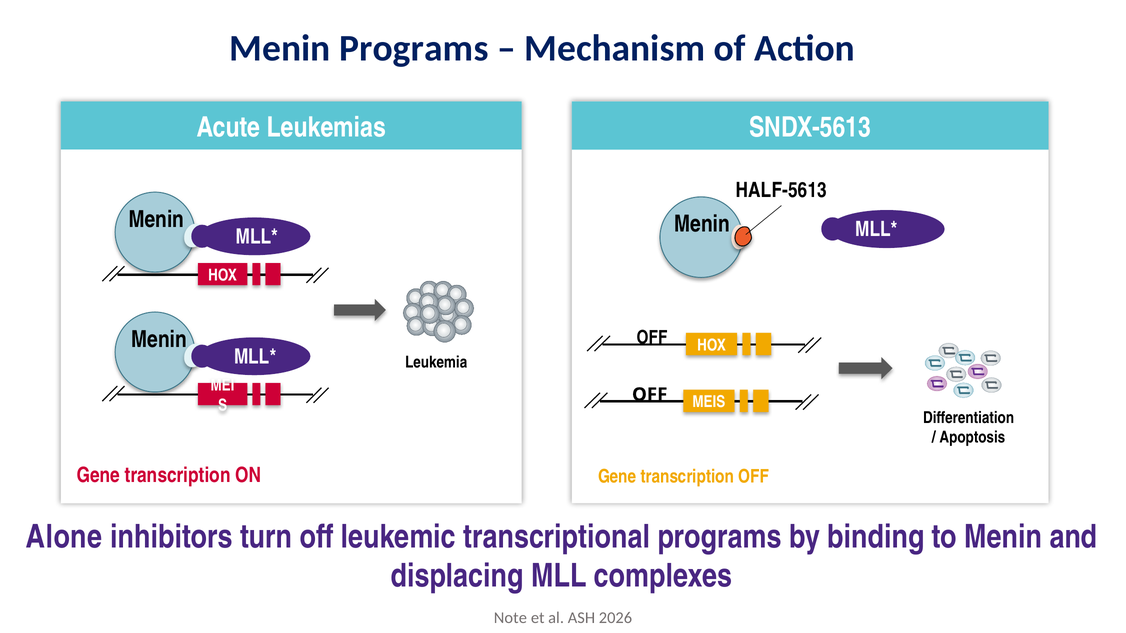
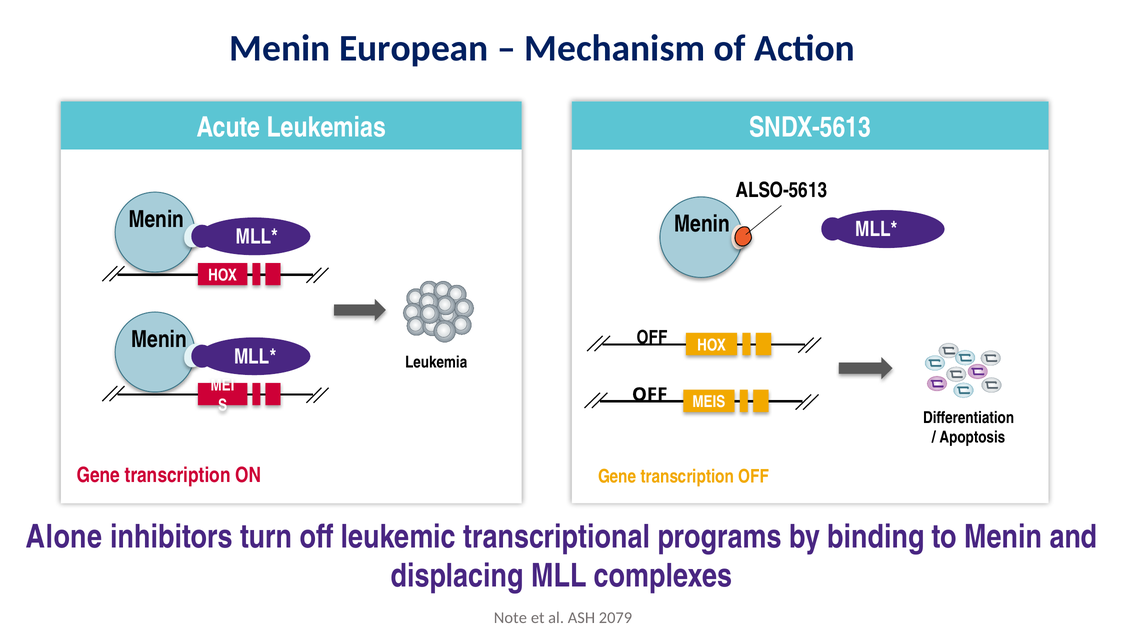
Menin Programs: Programs -> European
HALF-5613: HALF-5613 -> ALSO-5613
2026: 2026 -> 2079
